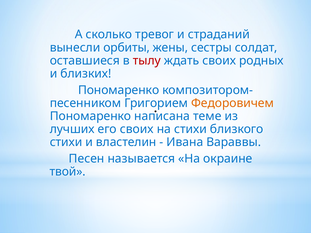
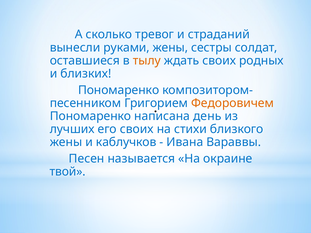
орбиты: орбиты -> руками
тылу colour: red -> orange
теме: теме -> день
стихи at (66, 142): стихи -> жены
властелин: властелин -> каблучков
